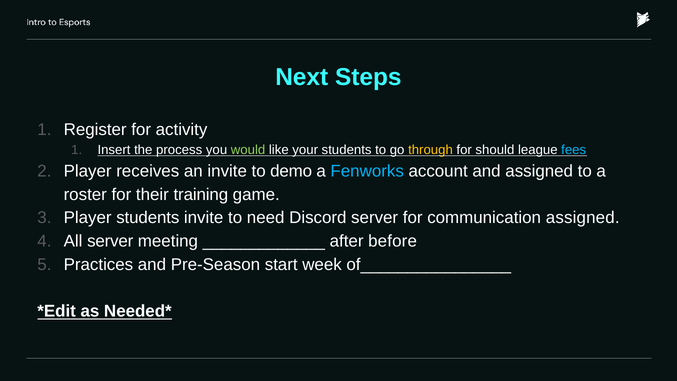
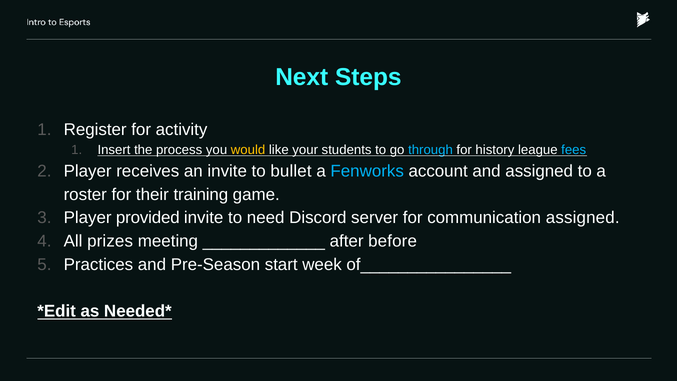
would colour: light green -> yellow
through colour: yellow -> light blue
should: should -> history
demo: demo -> bullet
Player students: students -> provided
All server: server -> prizes
